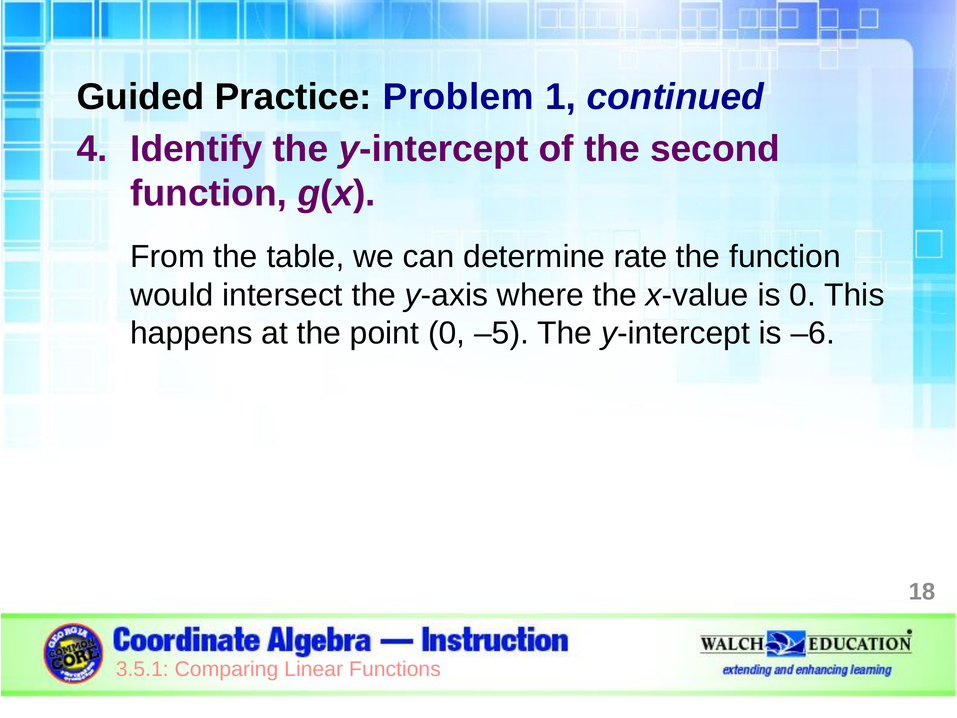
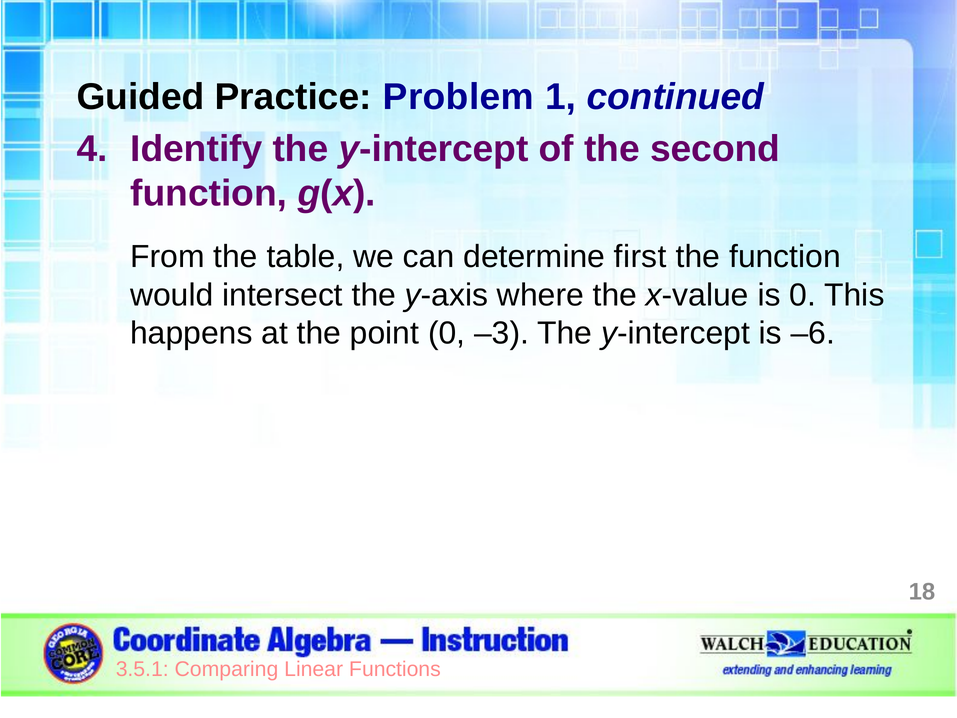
rate: rate -> first
–5: –5 -> –3
